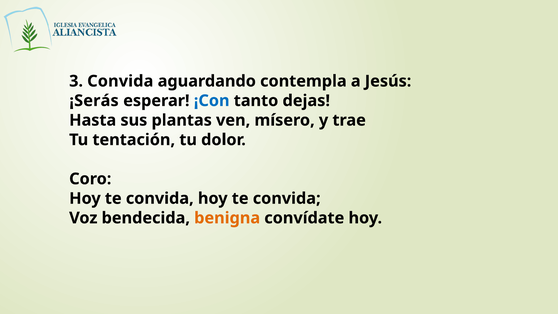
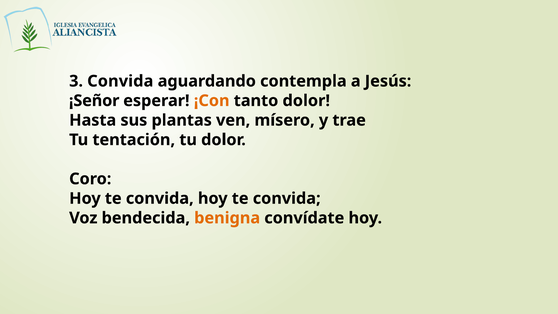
¡Serás: ¡Serás -> ¡Señor
¡Con colour: blue -> orange
tanto dejas: dejas -> dolor
